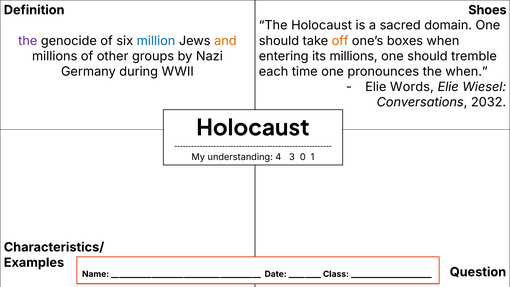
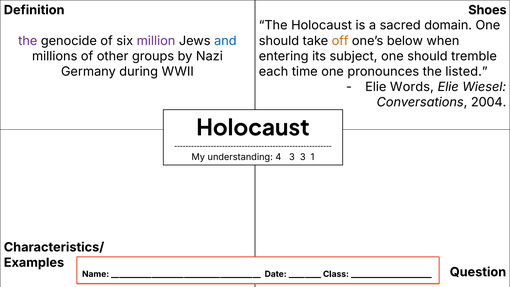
million colour: blue -> purple
and colour: orange -> blue
boxes: boxes -> below
its millions: millions -> subject
the when: when -> listed
2032: 2032 -> 2004
3 0: 0 -> 3
